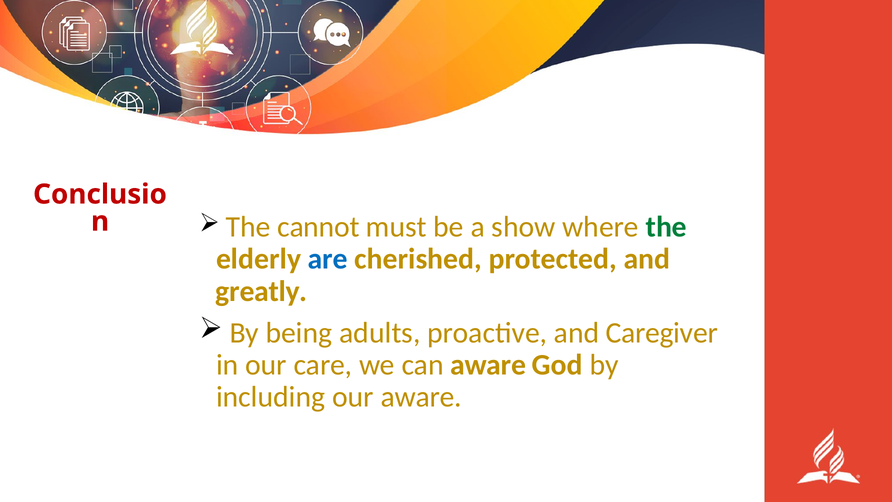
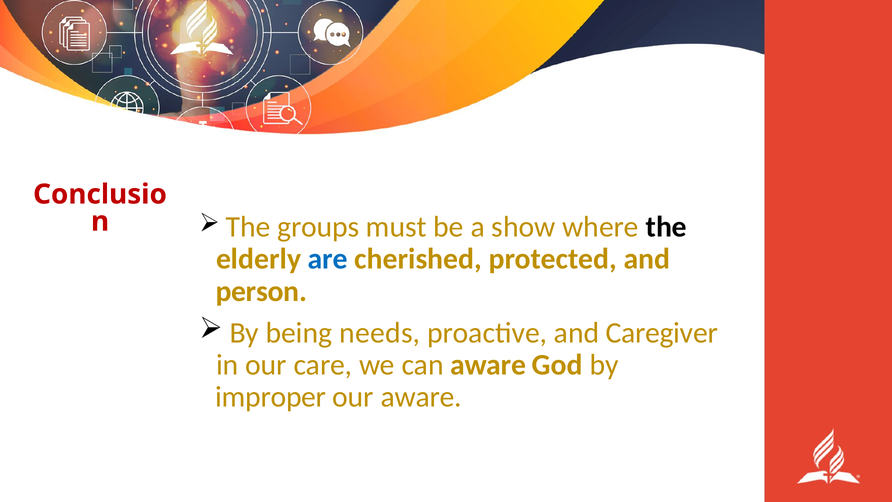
cannot: cannot -> groups
the at (666, 227) colour: green -> black
greatly: greatly -> person
adults: adults -> needs
including: including -> improper
